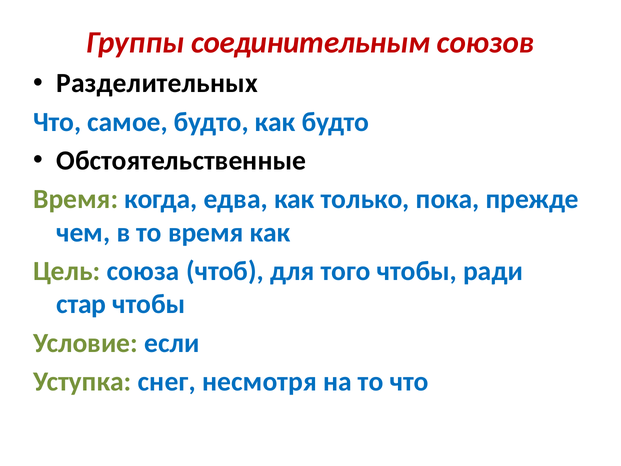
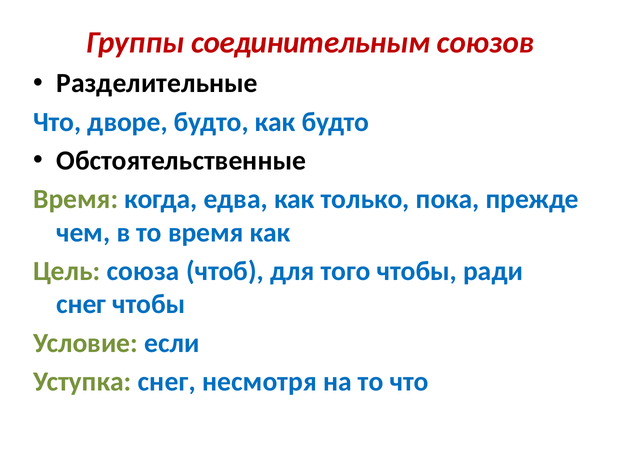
Разделительных: Разделительных -> Разделительные
самое: самое -> дворе
стар at (81, 304): стар -> снег
